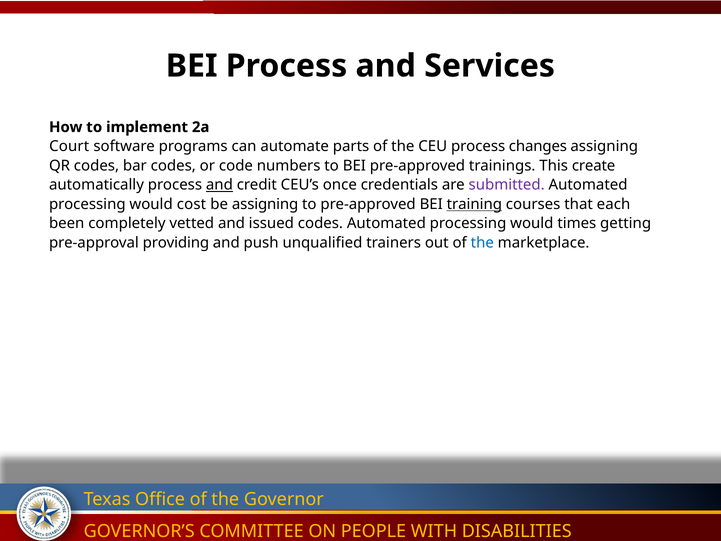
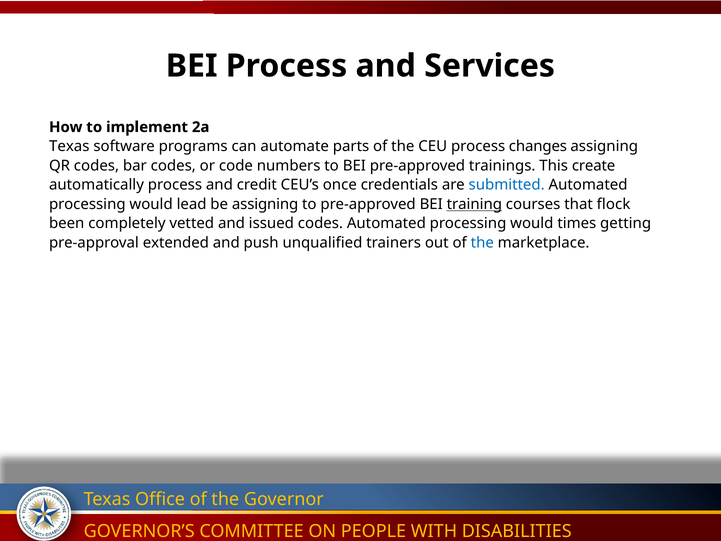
Court at (69, 146): Court -> Texas
and at (219, 185) underline: present -> none
submitted colour: purple -> blue
cost: cost -> lead
each: each -> flock
providing: providing -> extended
